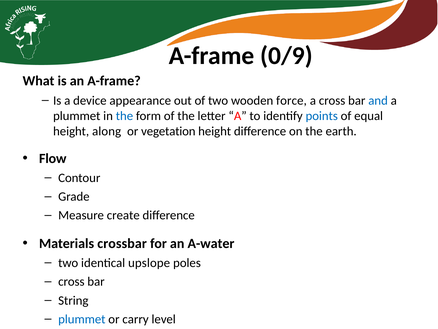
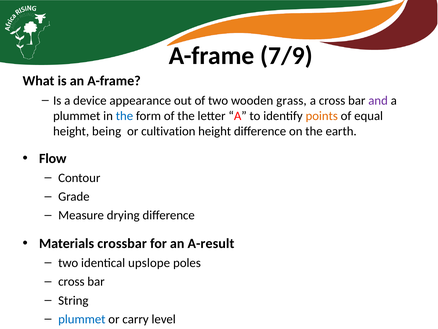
0/9: 0/9 -> 7/9
force: force -> grass
and colour: blue -> purple
points colour: blue -> orange
along: along -> being
vegetation: vegetation -> cultivation
create: create -> drying
A-water: A-water -> A-result
